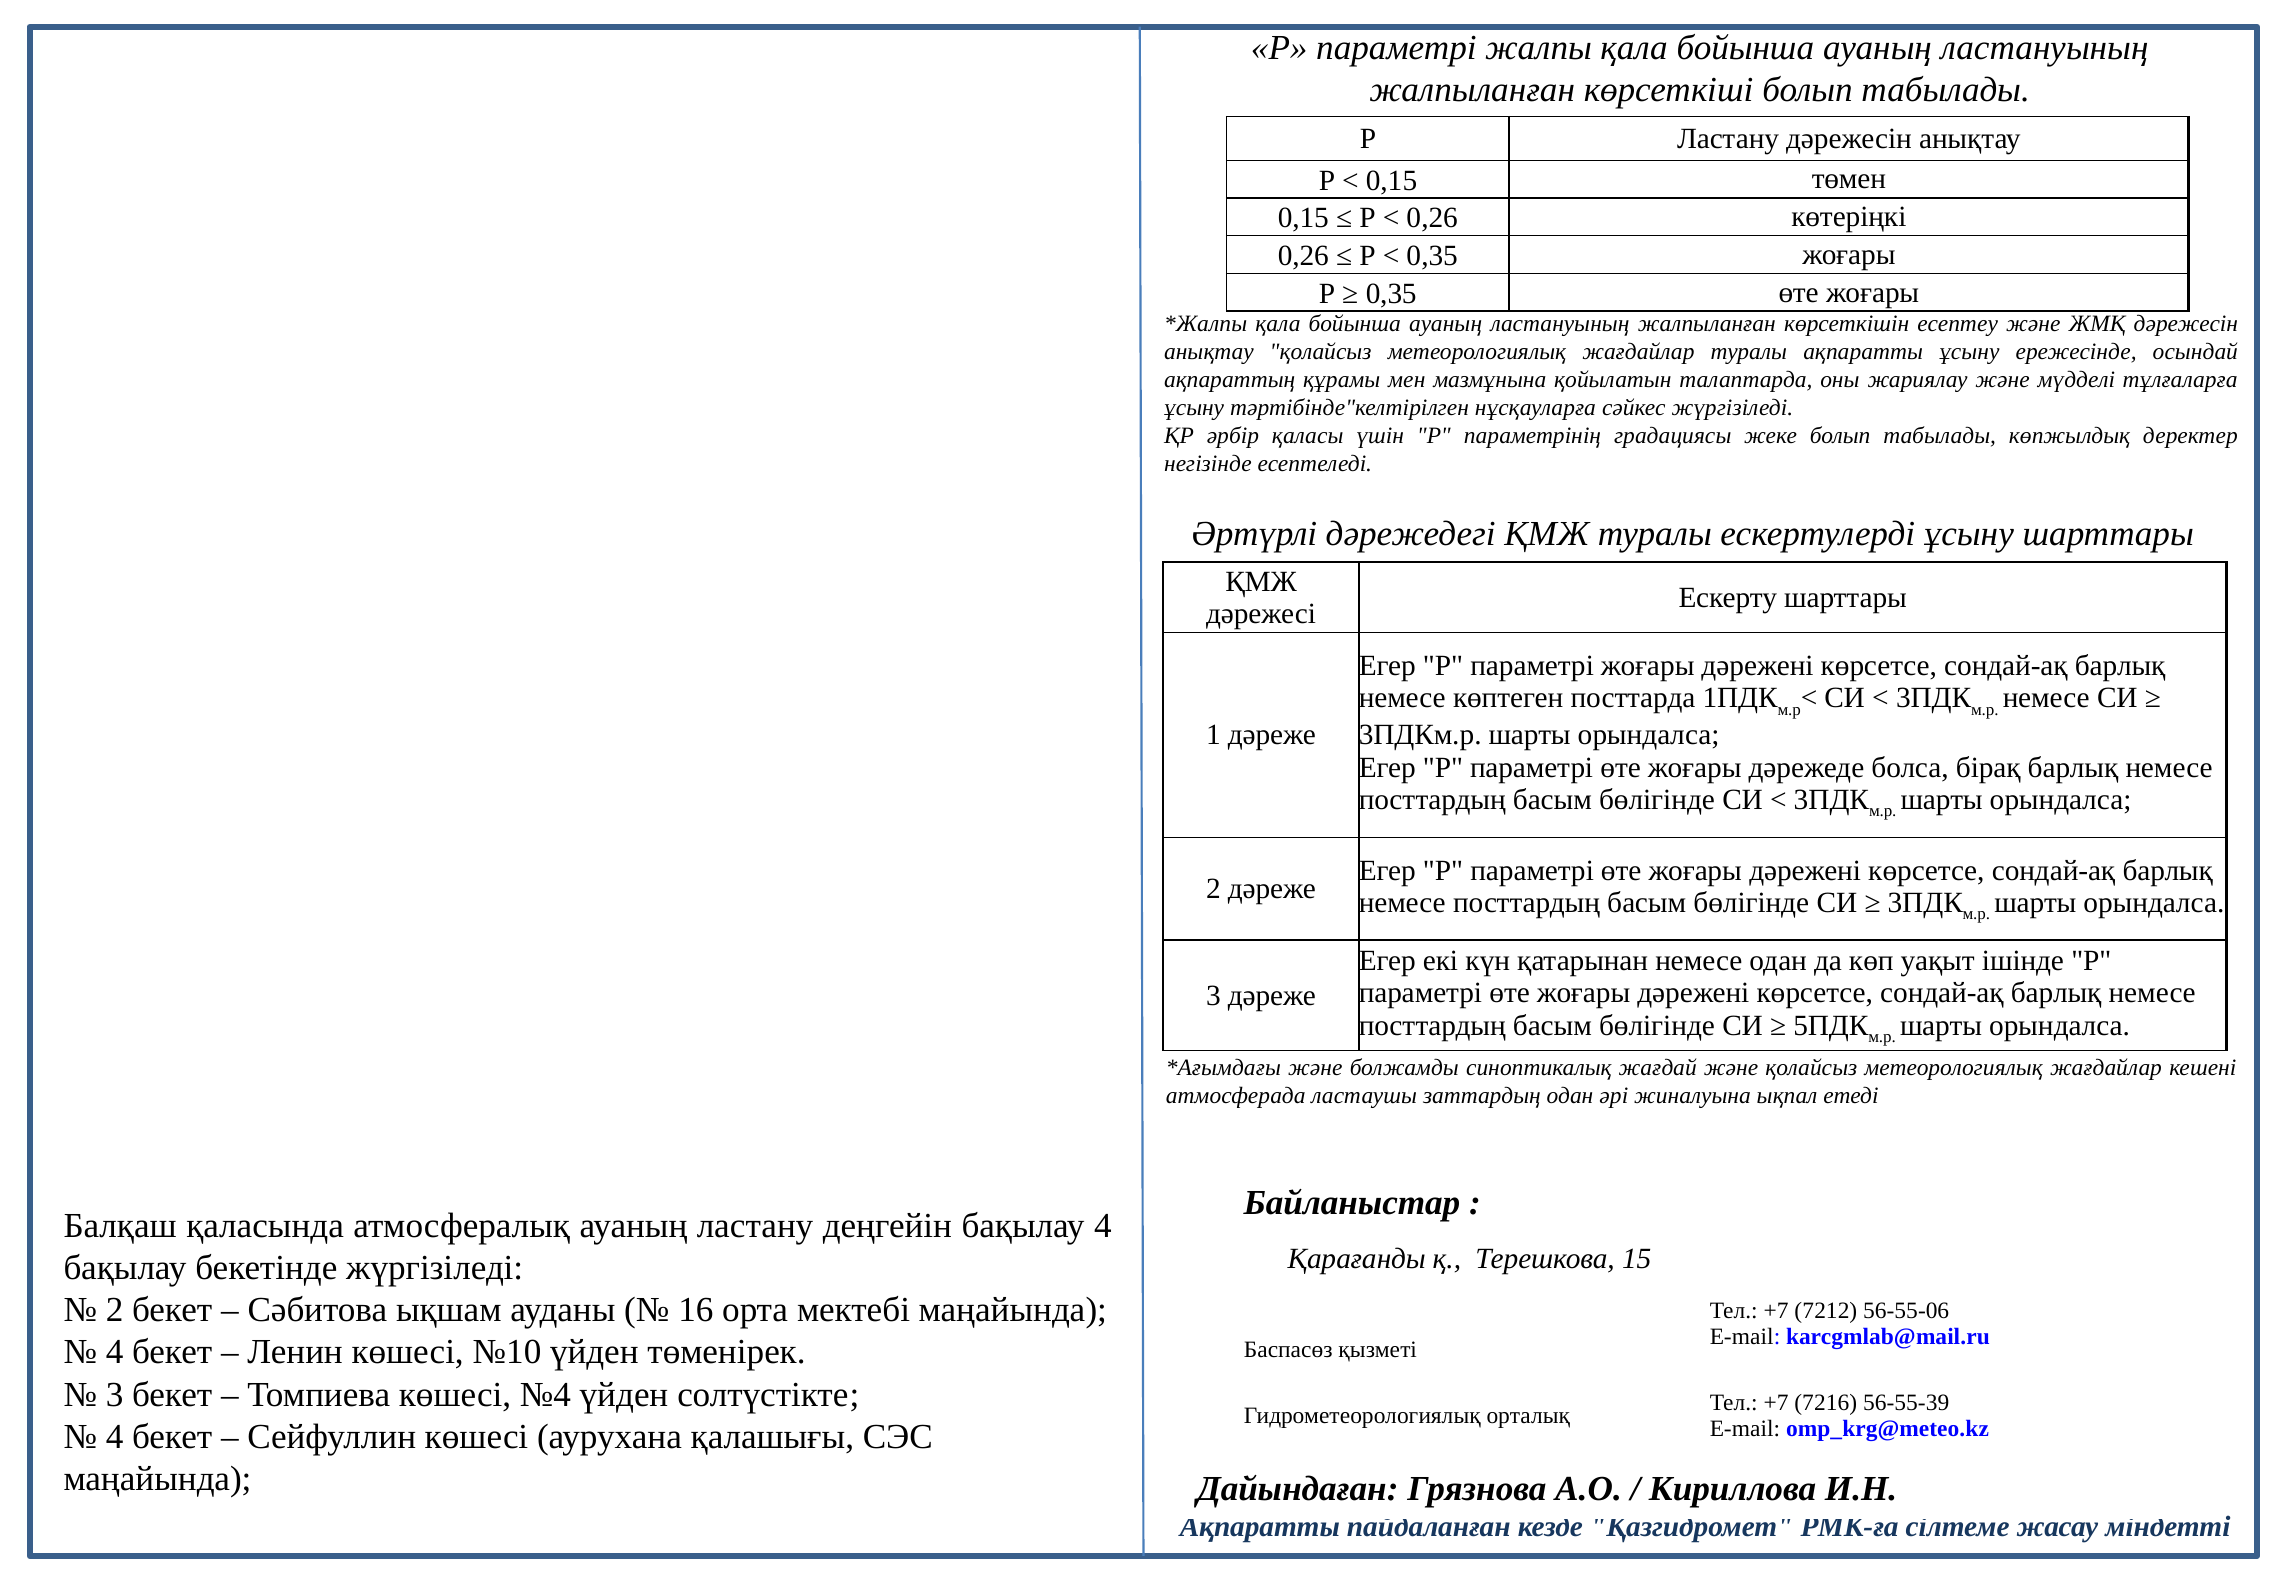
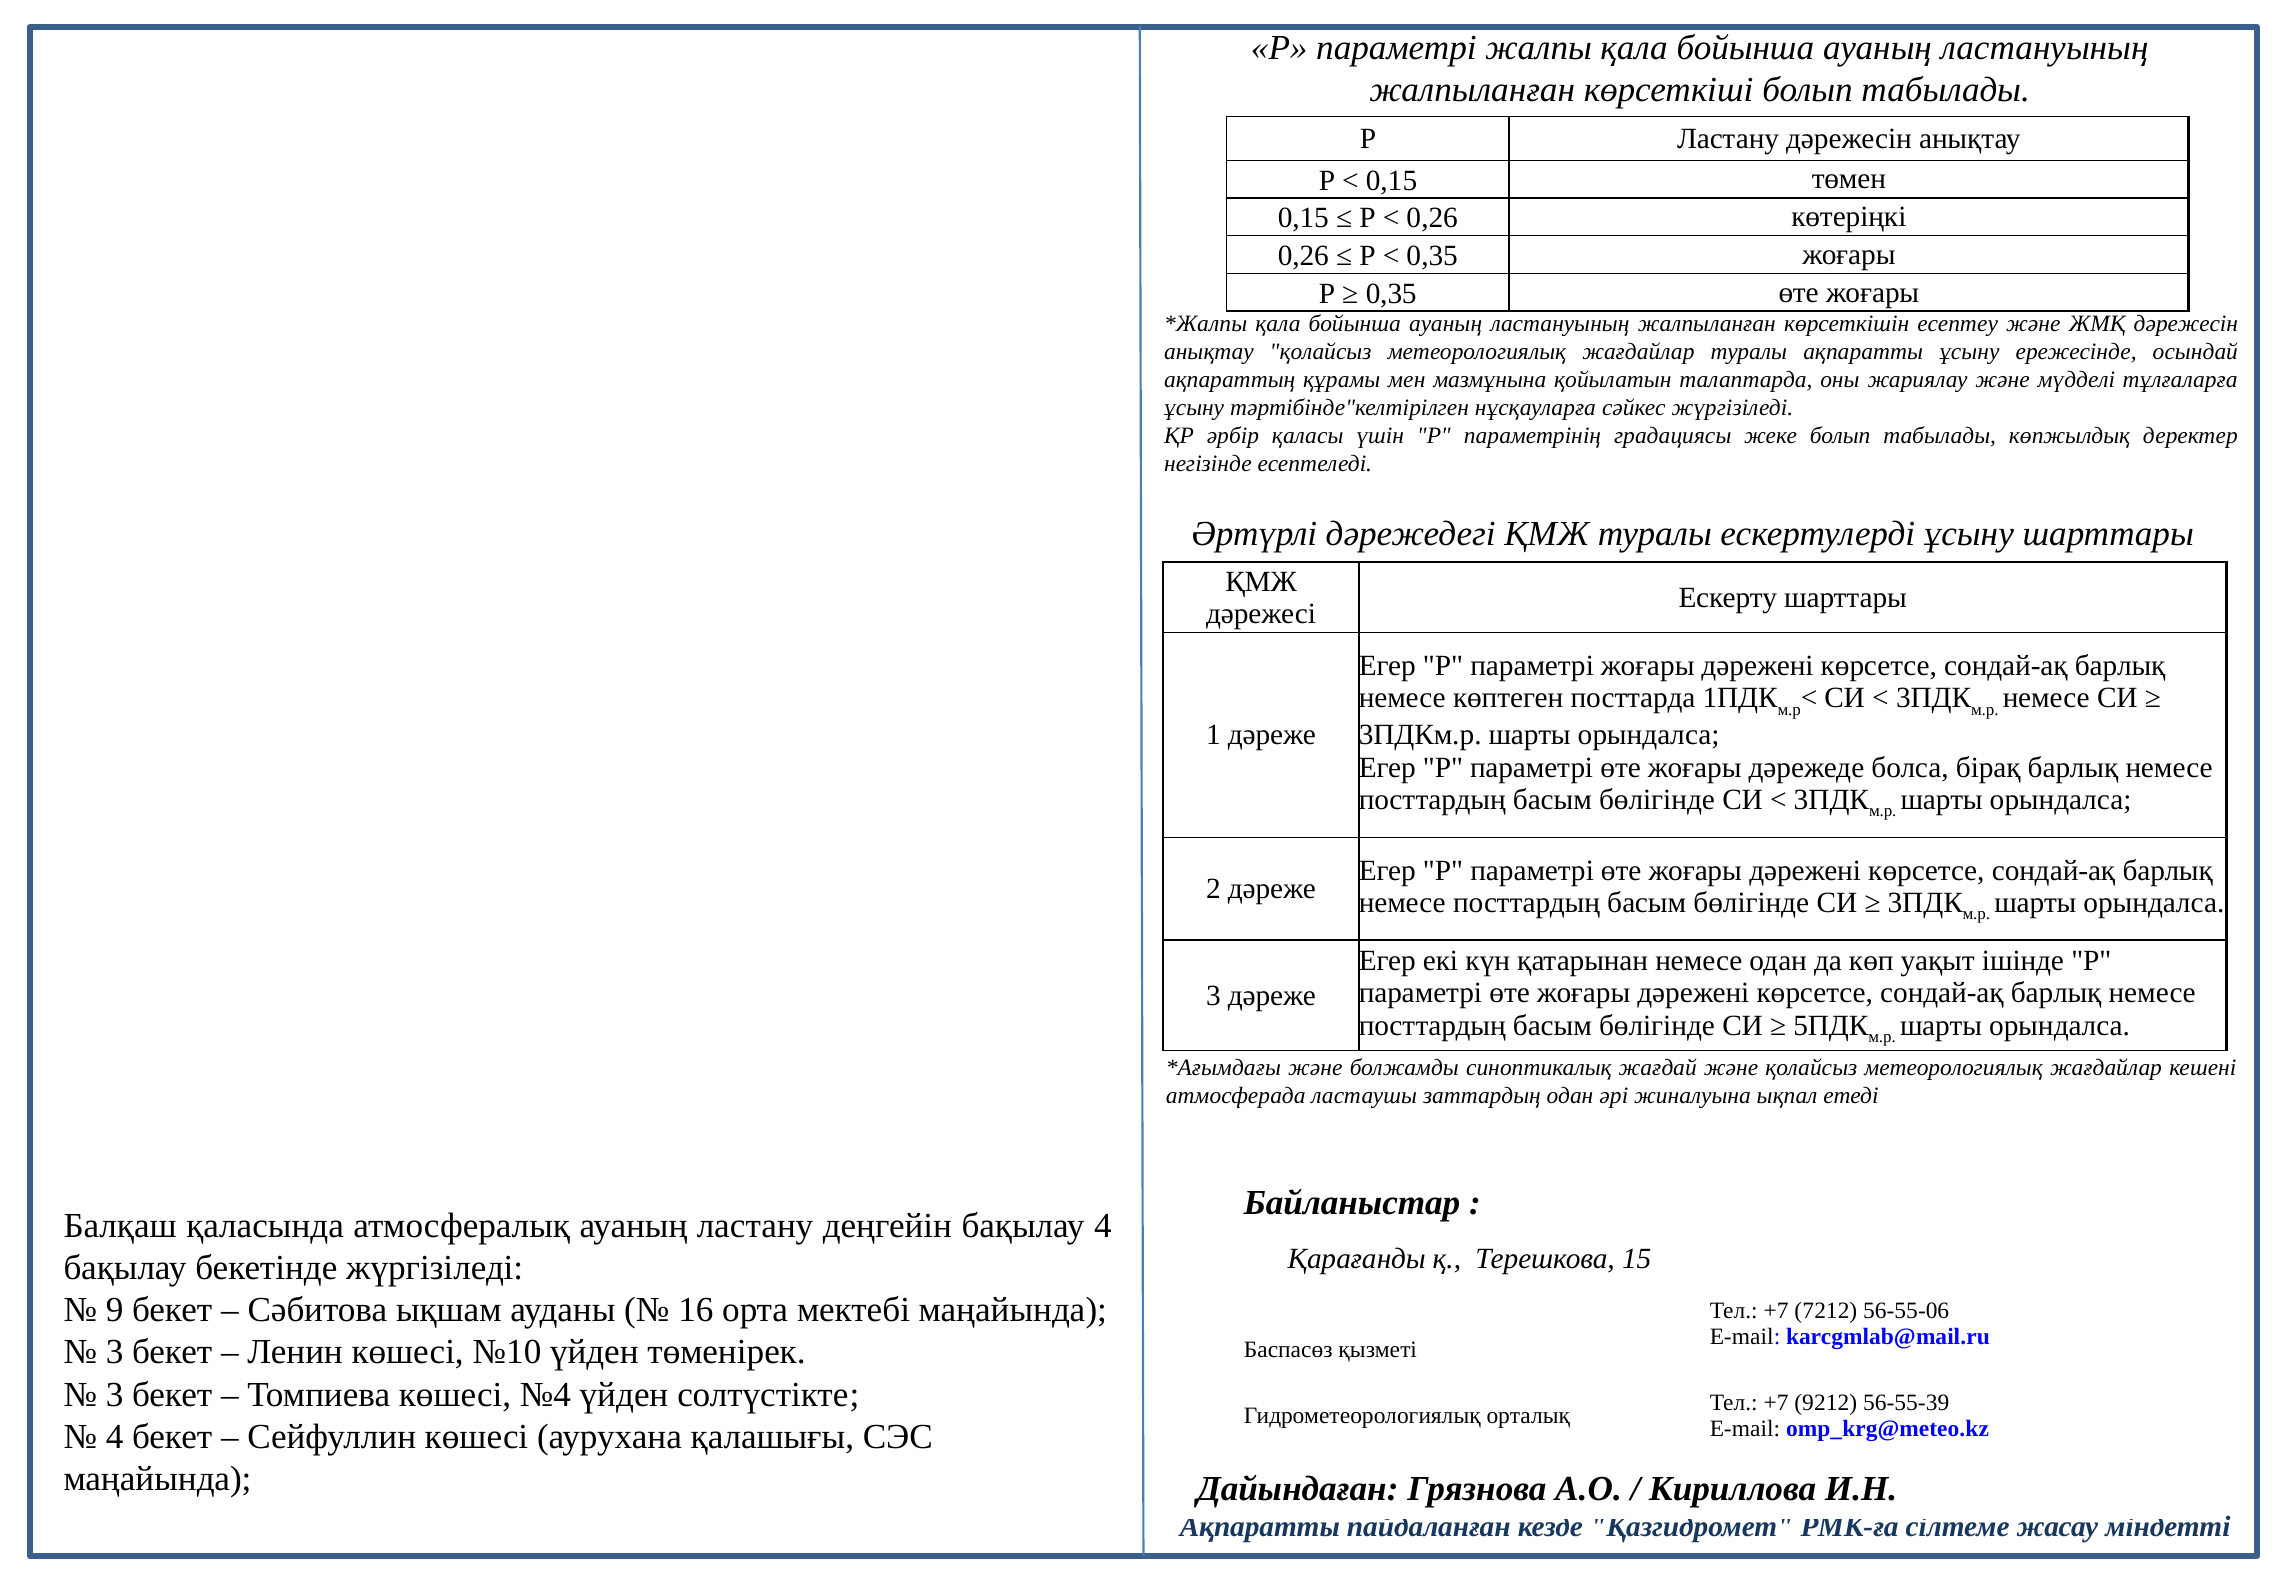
2 at (115, 1310): 2 -> 9
4 at (115, 1353): 4 -> 3
7216: 7216 -> 9212
